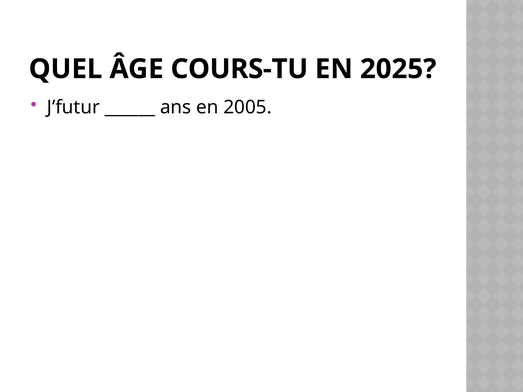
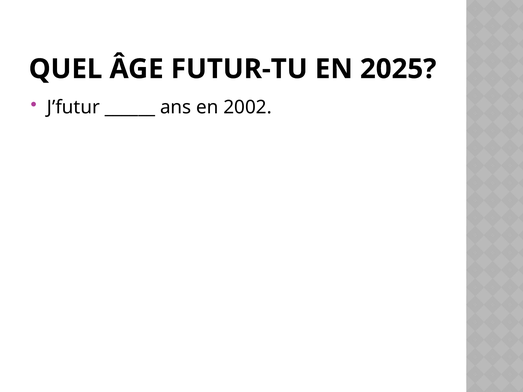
COURS-TU: COURS-TU -> FUTUR-TU
2005: 2005 -> 2002
